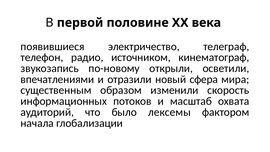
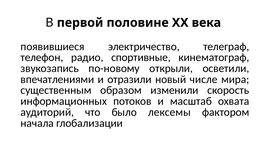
источником: источником -> спортивные
сфера: сфера -> числе
